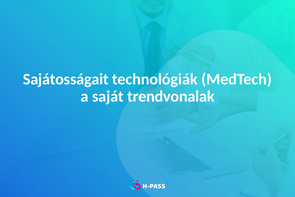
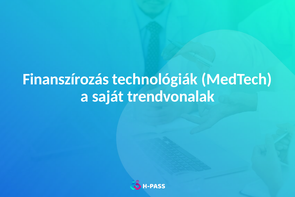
Sajátosságait: Sajátosságait -> Finanszírozás
